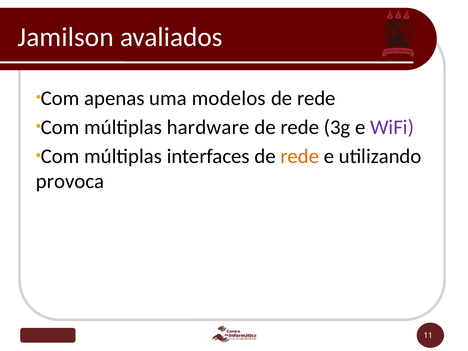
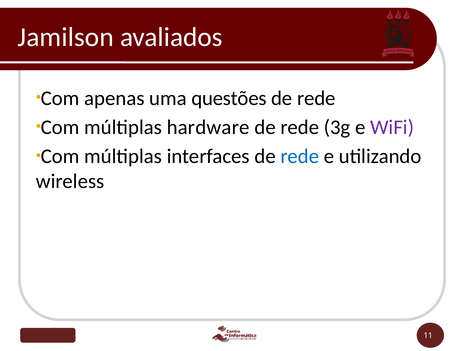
modelos: modelos -> questões
rede at (300, 156) colour: orange -> blue
provoca: provoca -> wireless
